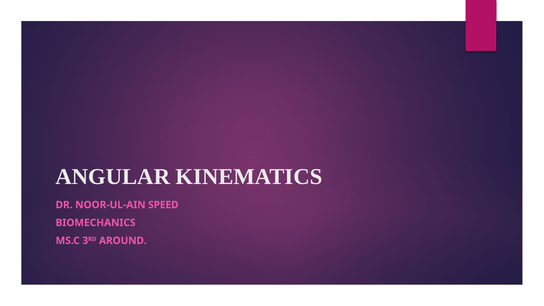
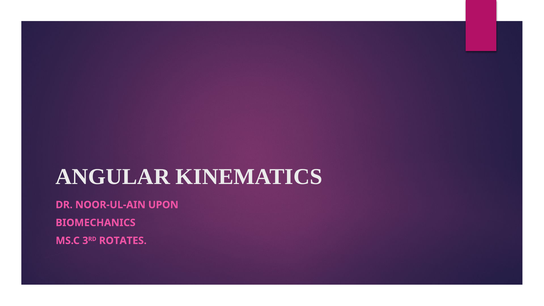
SPEED: SPEED -> UPON
AROUND: AROUND -> ROTATES
